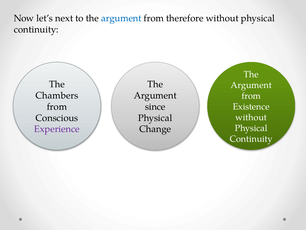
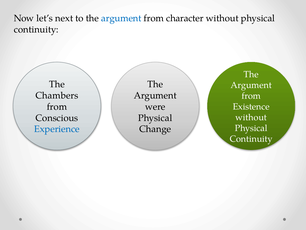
therefore: therefore -> character
since: since -> were
Experience colour: purple -> blue
